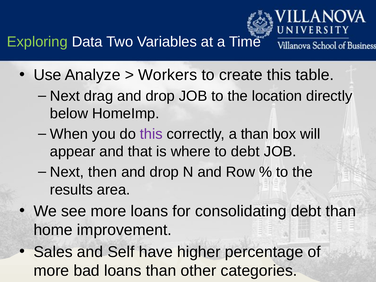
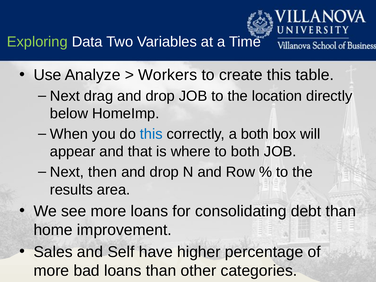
this at (151, 134) colour: purple -> blue
a than: than -> both
to debt: debt -> both
